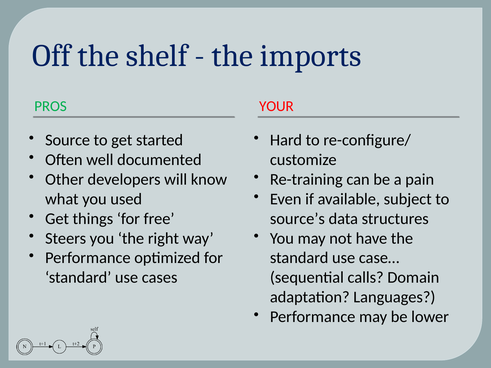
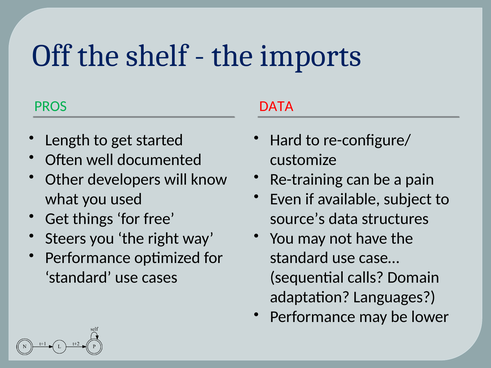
PROS YOUR: YOUR -> DATA
Source: Source -> Length
